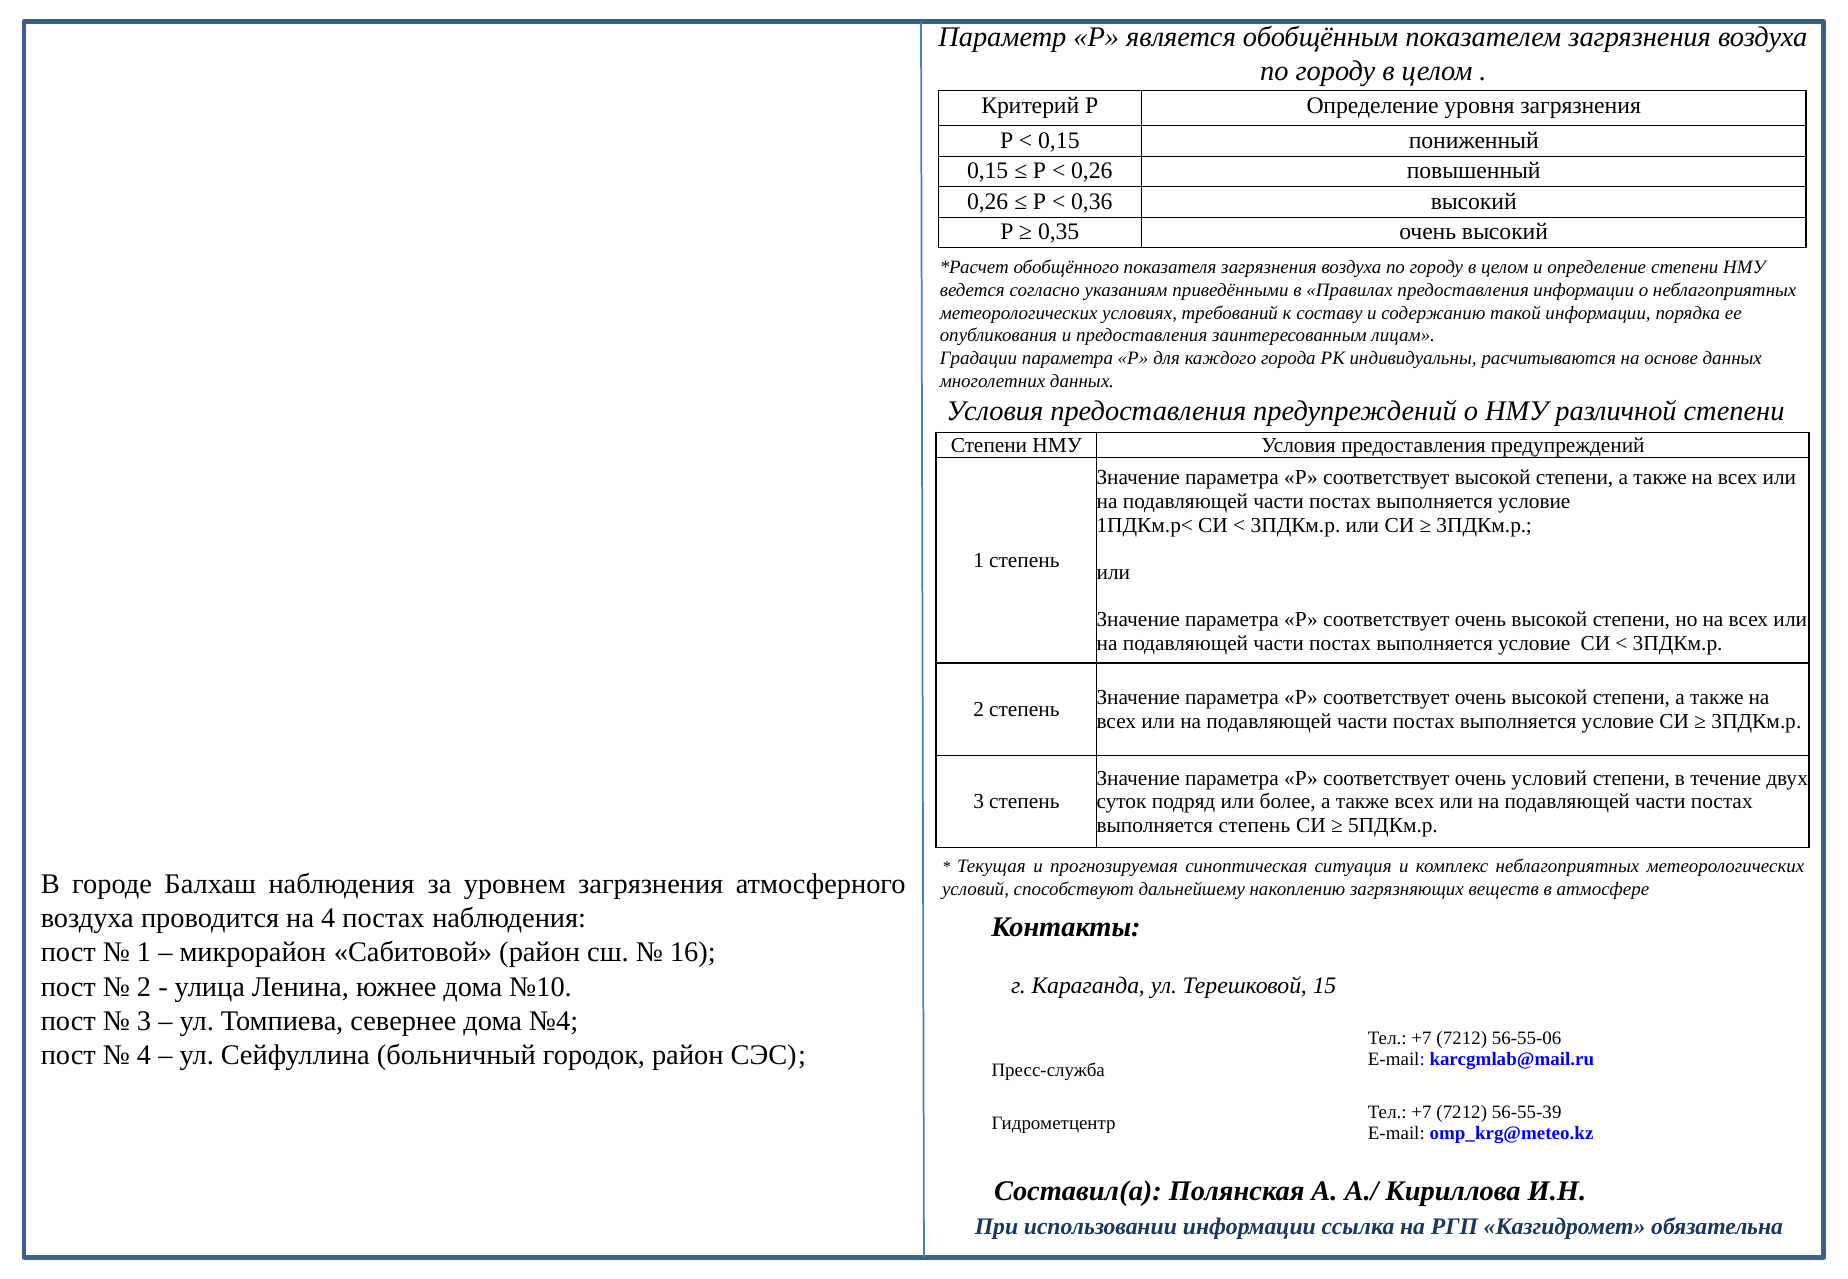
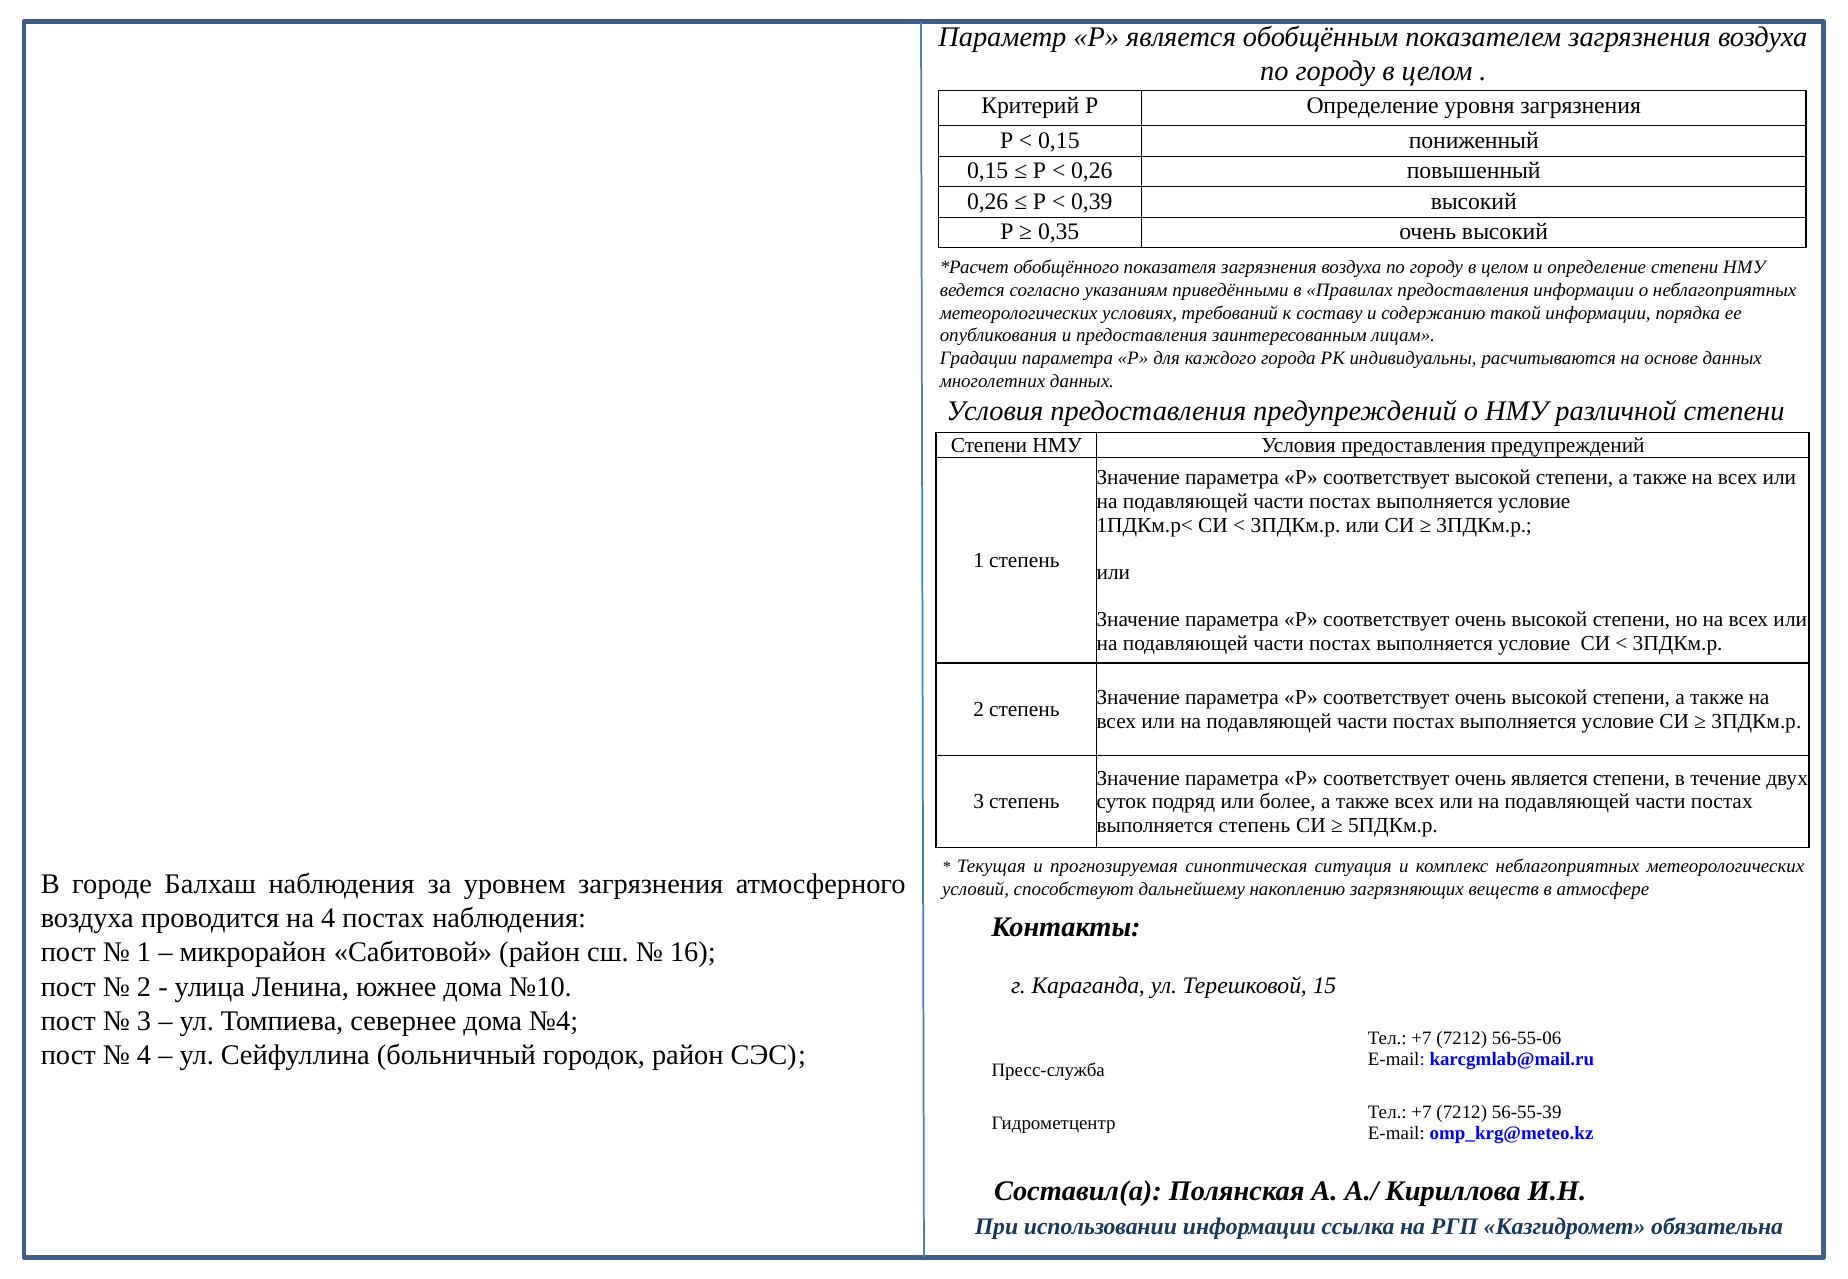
0,36: 0,36 -> 0,39
очень условий: условий -> является
